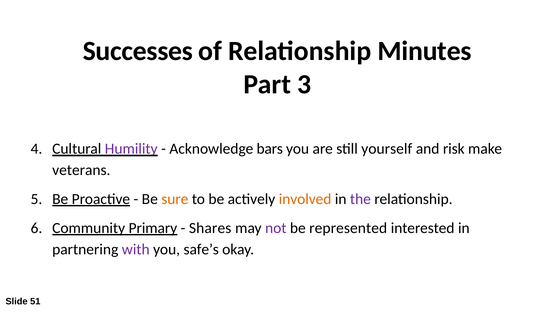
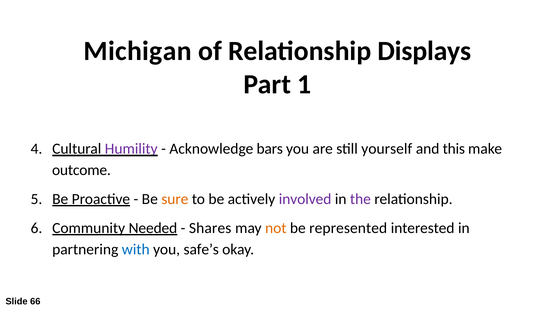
Successes: Successes -> Michigan
Minutes: Minutes -> Displays
3: 3 -> 1
risk: risk -> this
veterans: veterans -> outcome
involved colour: orange -> purple
Primary: Primary -> Needed
not colour: purple -> orange
with colour: purple -> blue
51: 51 -> 66
